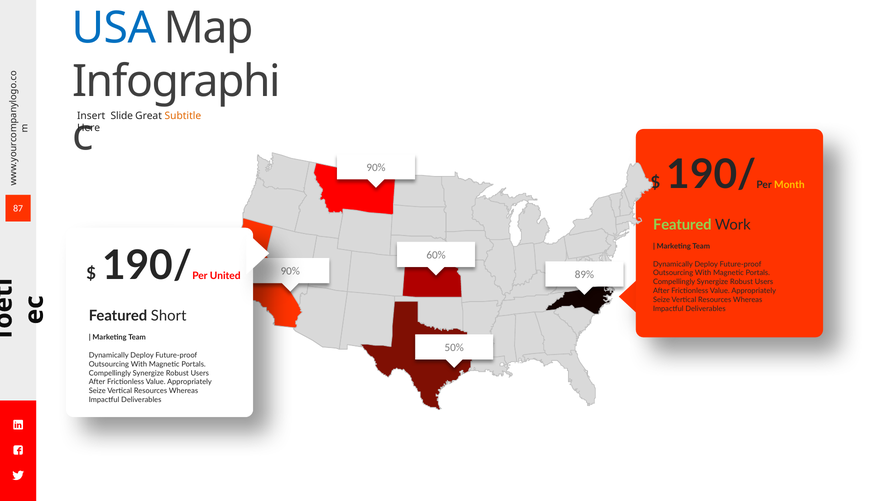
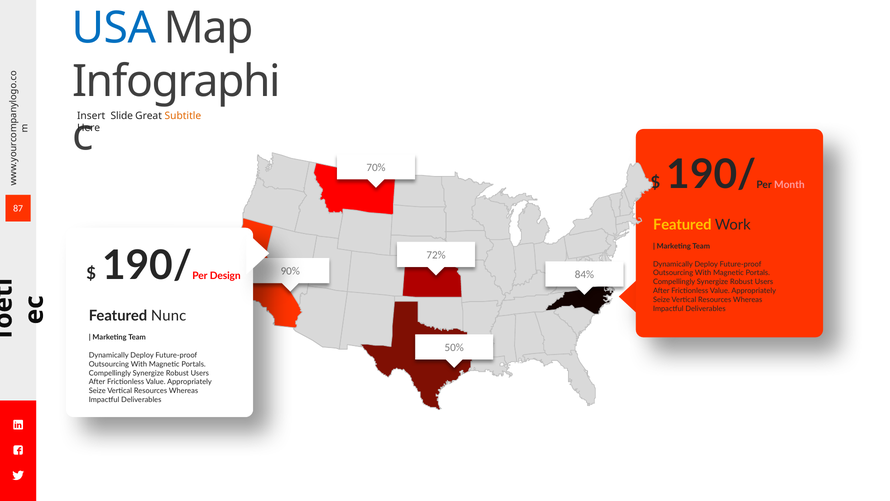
90% at (376, 167): 90% -> 70%
Month colour: yellow -> pink
Featured at (682, 224) colour: light green -> yellow
60%: 60% -> 72%
89%: 89% -> 84%
United: United -> Design
Short: Short -> Nunc
